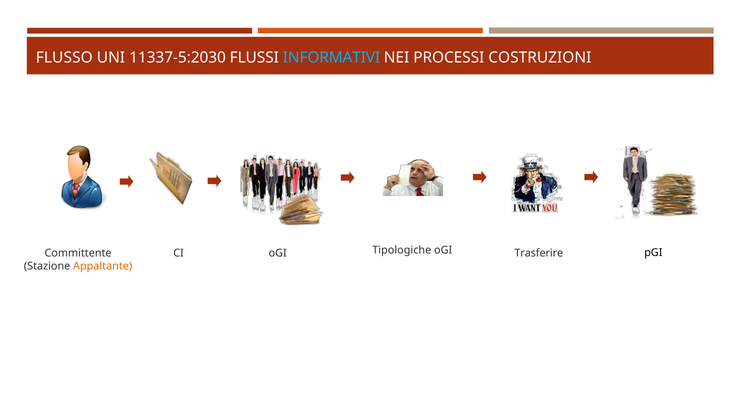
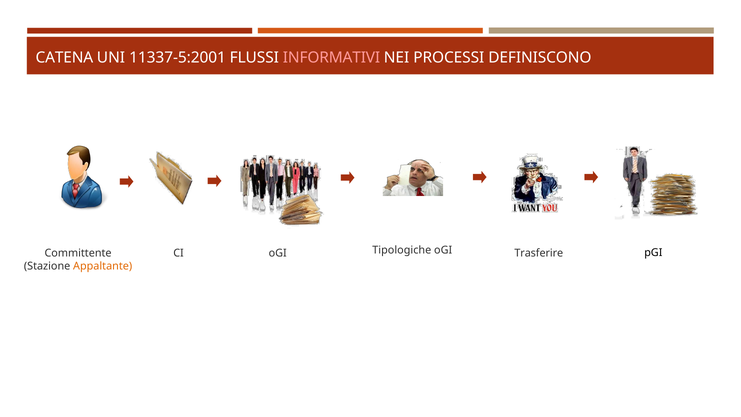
FLUSSO: FLUSSO -> CATENA
11337-5:2030: 11337-5:2030 -> 11337-5:2001
INFORMATIVI colour: light blue -> pink
COSTRUZIONI: COSTRUZIONI -> DEFINISCONO
